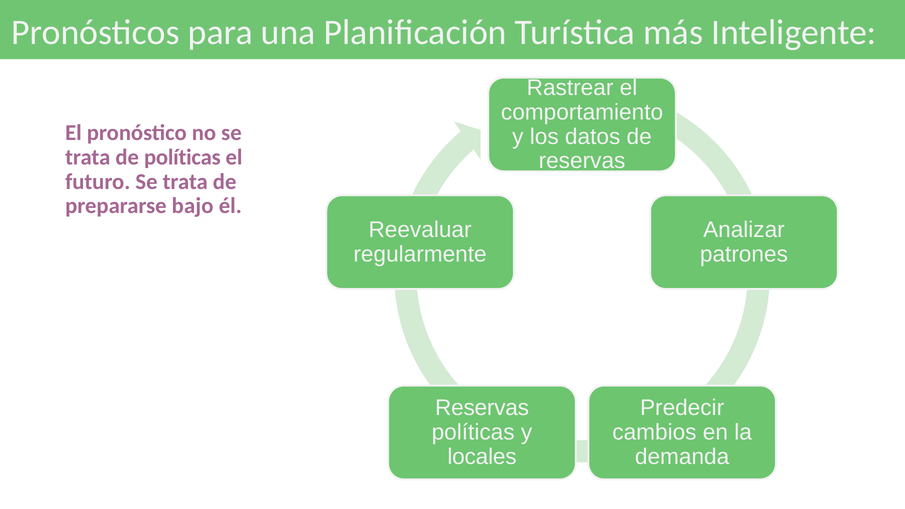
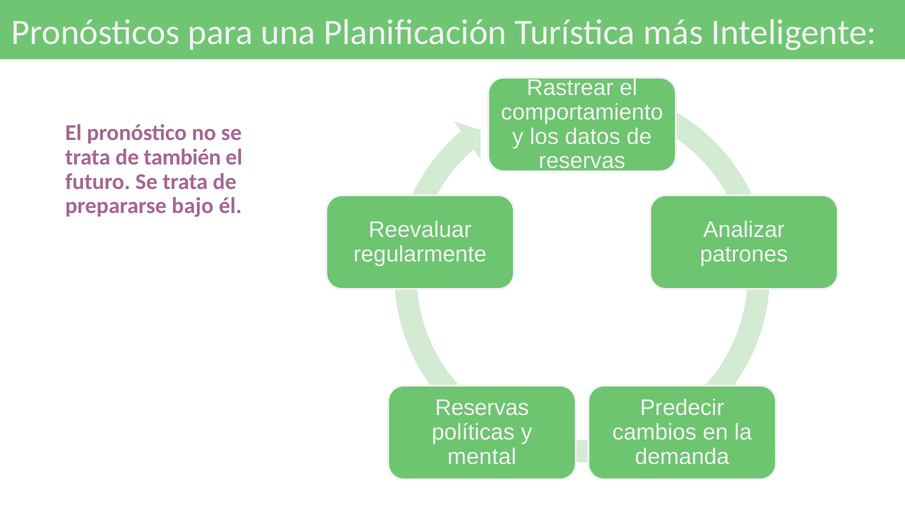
de políticas: políticas -> también
locales: locales -> mental
